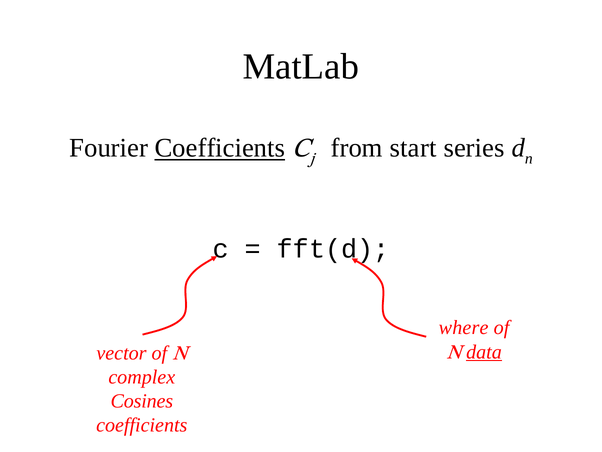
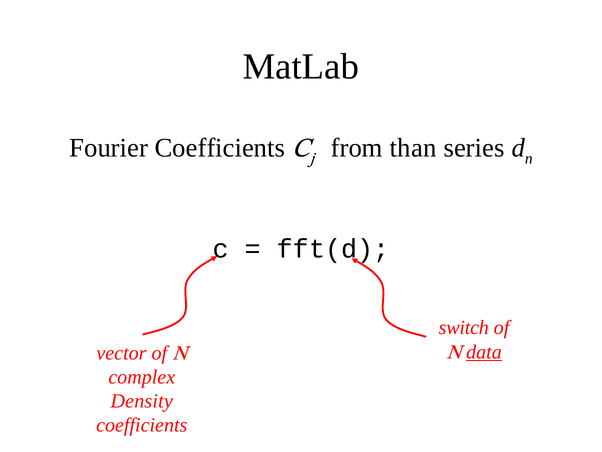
Coefficients at (220, 148) underline: present -> none
start: start -> than
where: where -> switch
Cosines: Cosines -> Density
